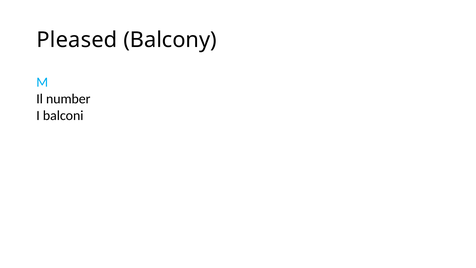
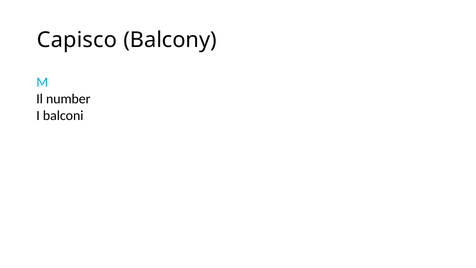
Pleased: Pleased -> Capisco
